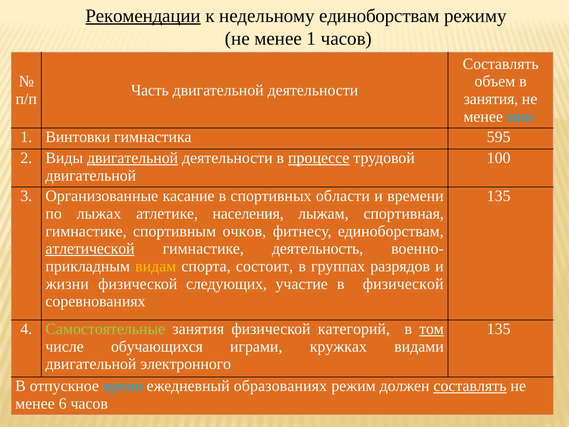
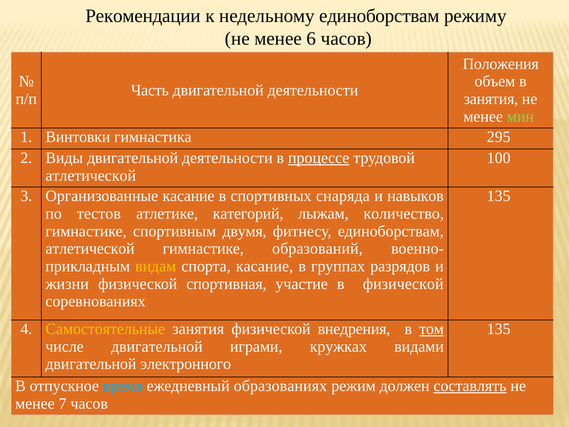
Рекомендации underline: present -> none
менее 1: 1 -> 6
Составлять at (501, 64): Составлять -> Положения
мин colour: light blue -> light green
595: 595 -> 295
двигательной at (133, 158) underline: present -> none
двигательной at (91, 176): двигательной -> атлетической
области: области -> снаряда
времени: времени -> навыков
лыжах: лыжах -> тестов
населения: населения -> категорий
спортивная: спортивная -> количество
очков: очков -> двумя
атлетической at (90, 249) underline: present -> none
деятельность: деятельность -> образований
спорта состоит: состоит -> касание
следующих: следующих -> спортивная
Самостоятельные colour: light green -> yellow
категорий: категорий -> внедрения
числе обучающихся: обучающихся -> двигательной
6: 6 -> 7
